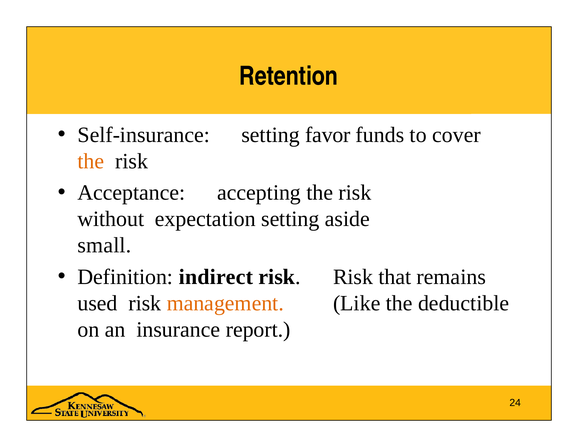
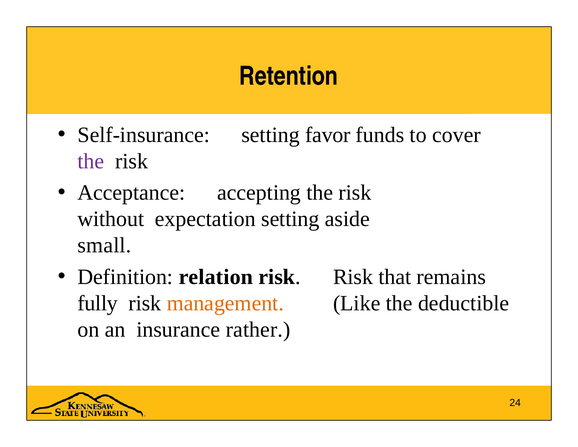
the at (91, 161) colour: orange -> purple
indirect: indirect -> relation
used: used -> fully
report: report -> rather
